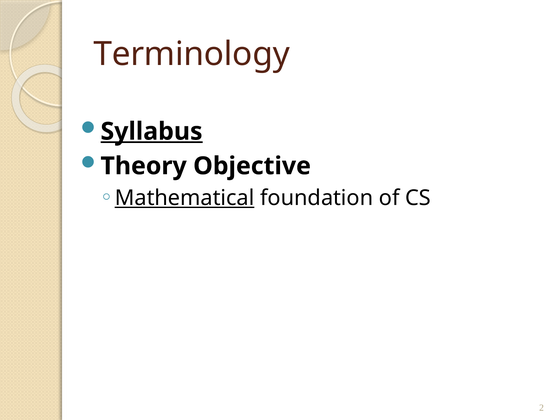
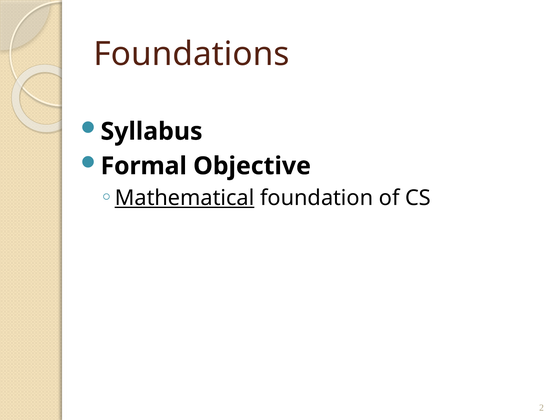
Terminology: Terminology -> Foundations
Syllabus underline: present -> none
Theory: Theory -> Formal
